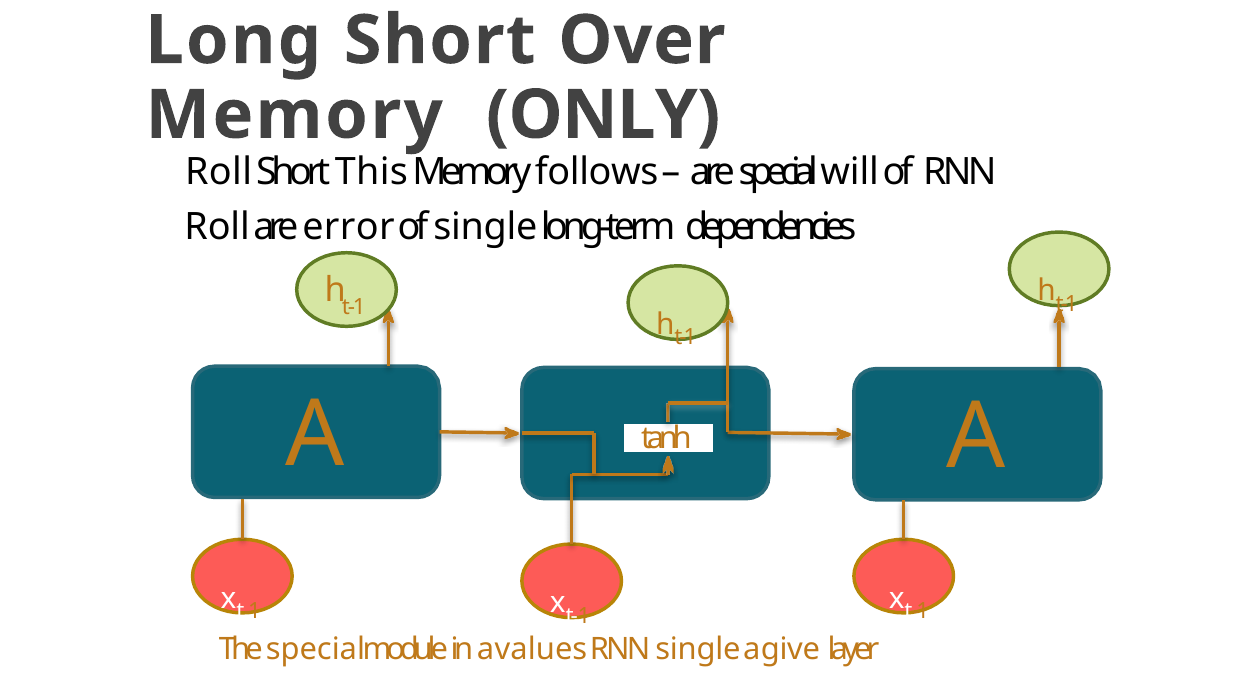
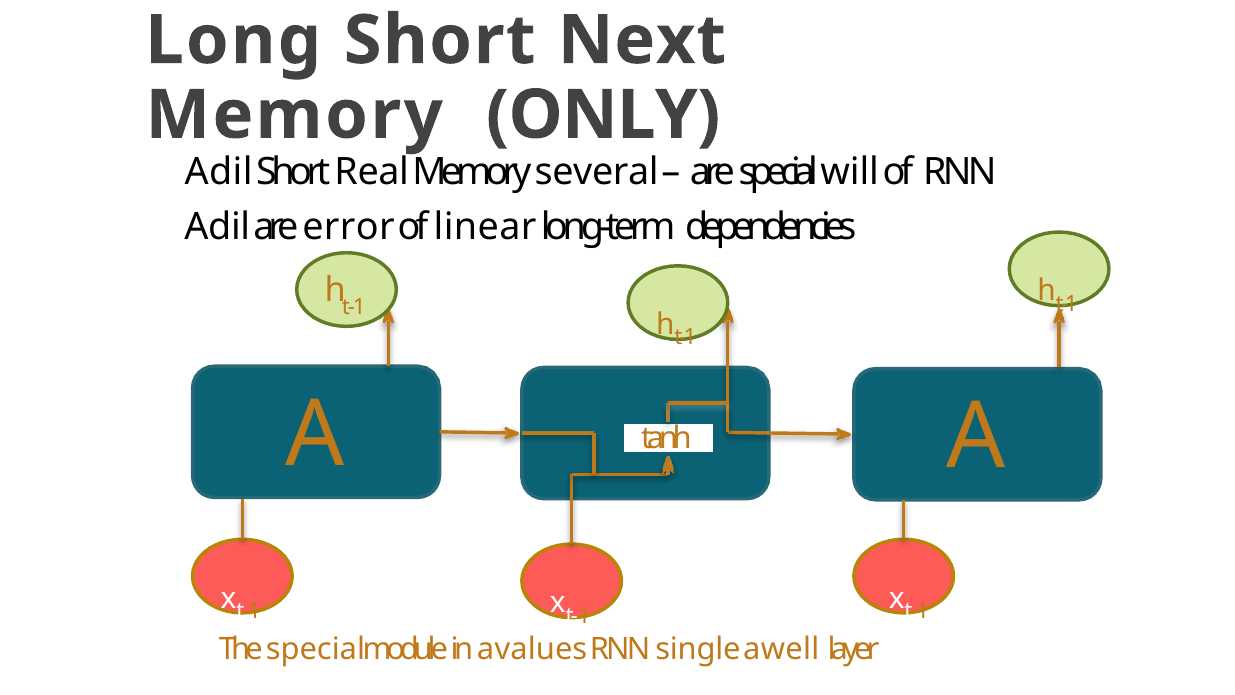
Over: Over -> Next
Roll at (219, 172): Roll -> Adil
This: This -> Real
follows: follows -> several
Roll at (217, 227): Roll -> Adil
of single: single -> linear
give: give -> well
